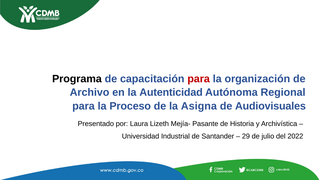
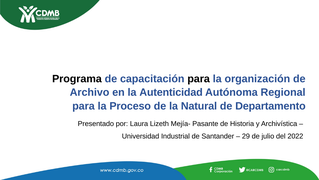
para at (199, 78) colour: red -> black
Asigna: Asigna -> Natural
Audiovisuales: Audiovisuales -> Departamento
